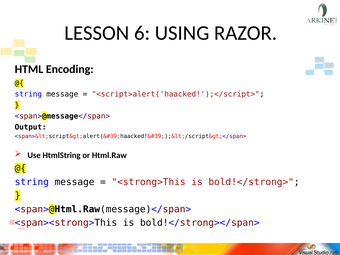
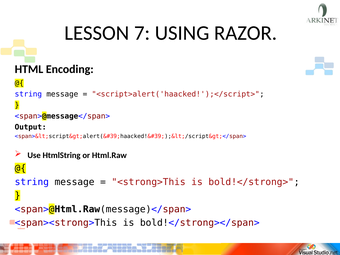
6: 6 -> 7
